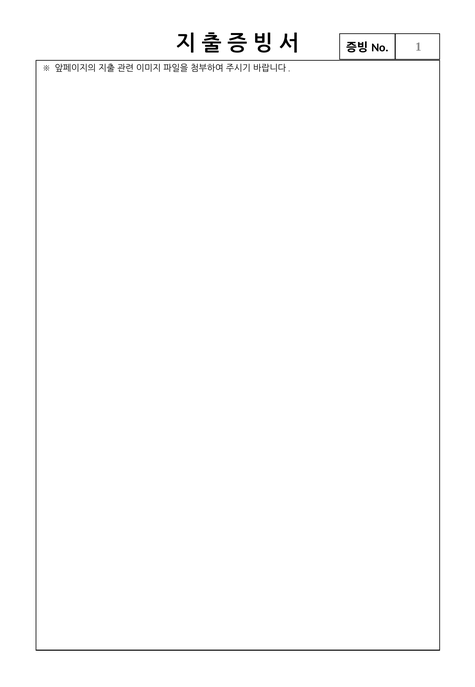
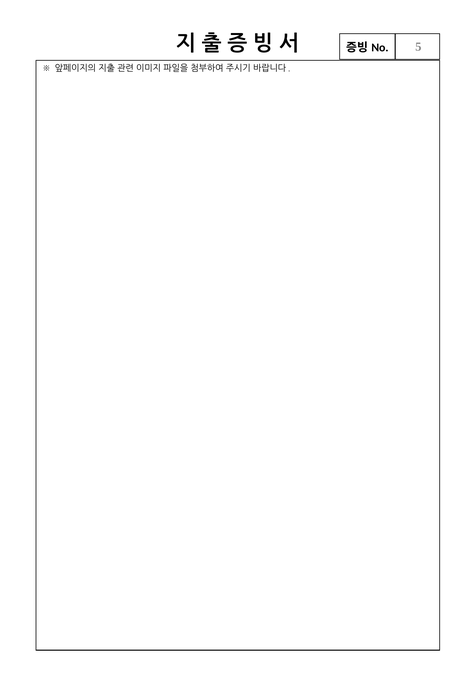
1: 1 -> 5
